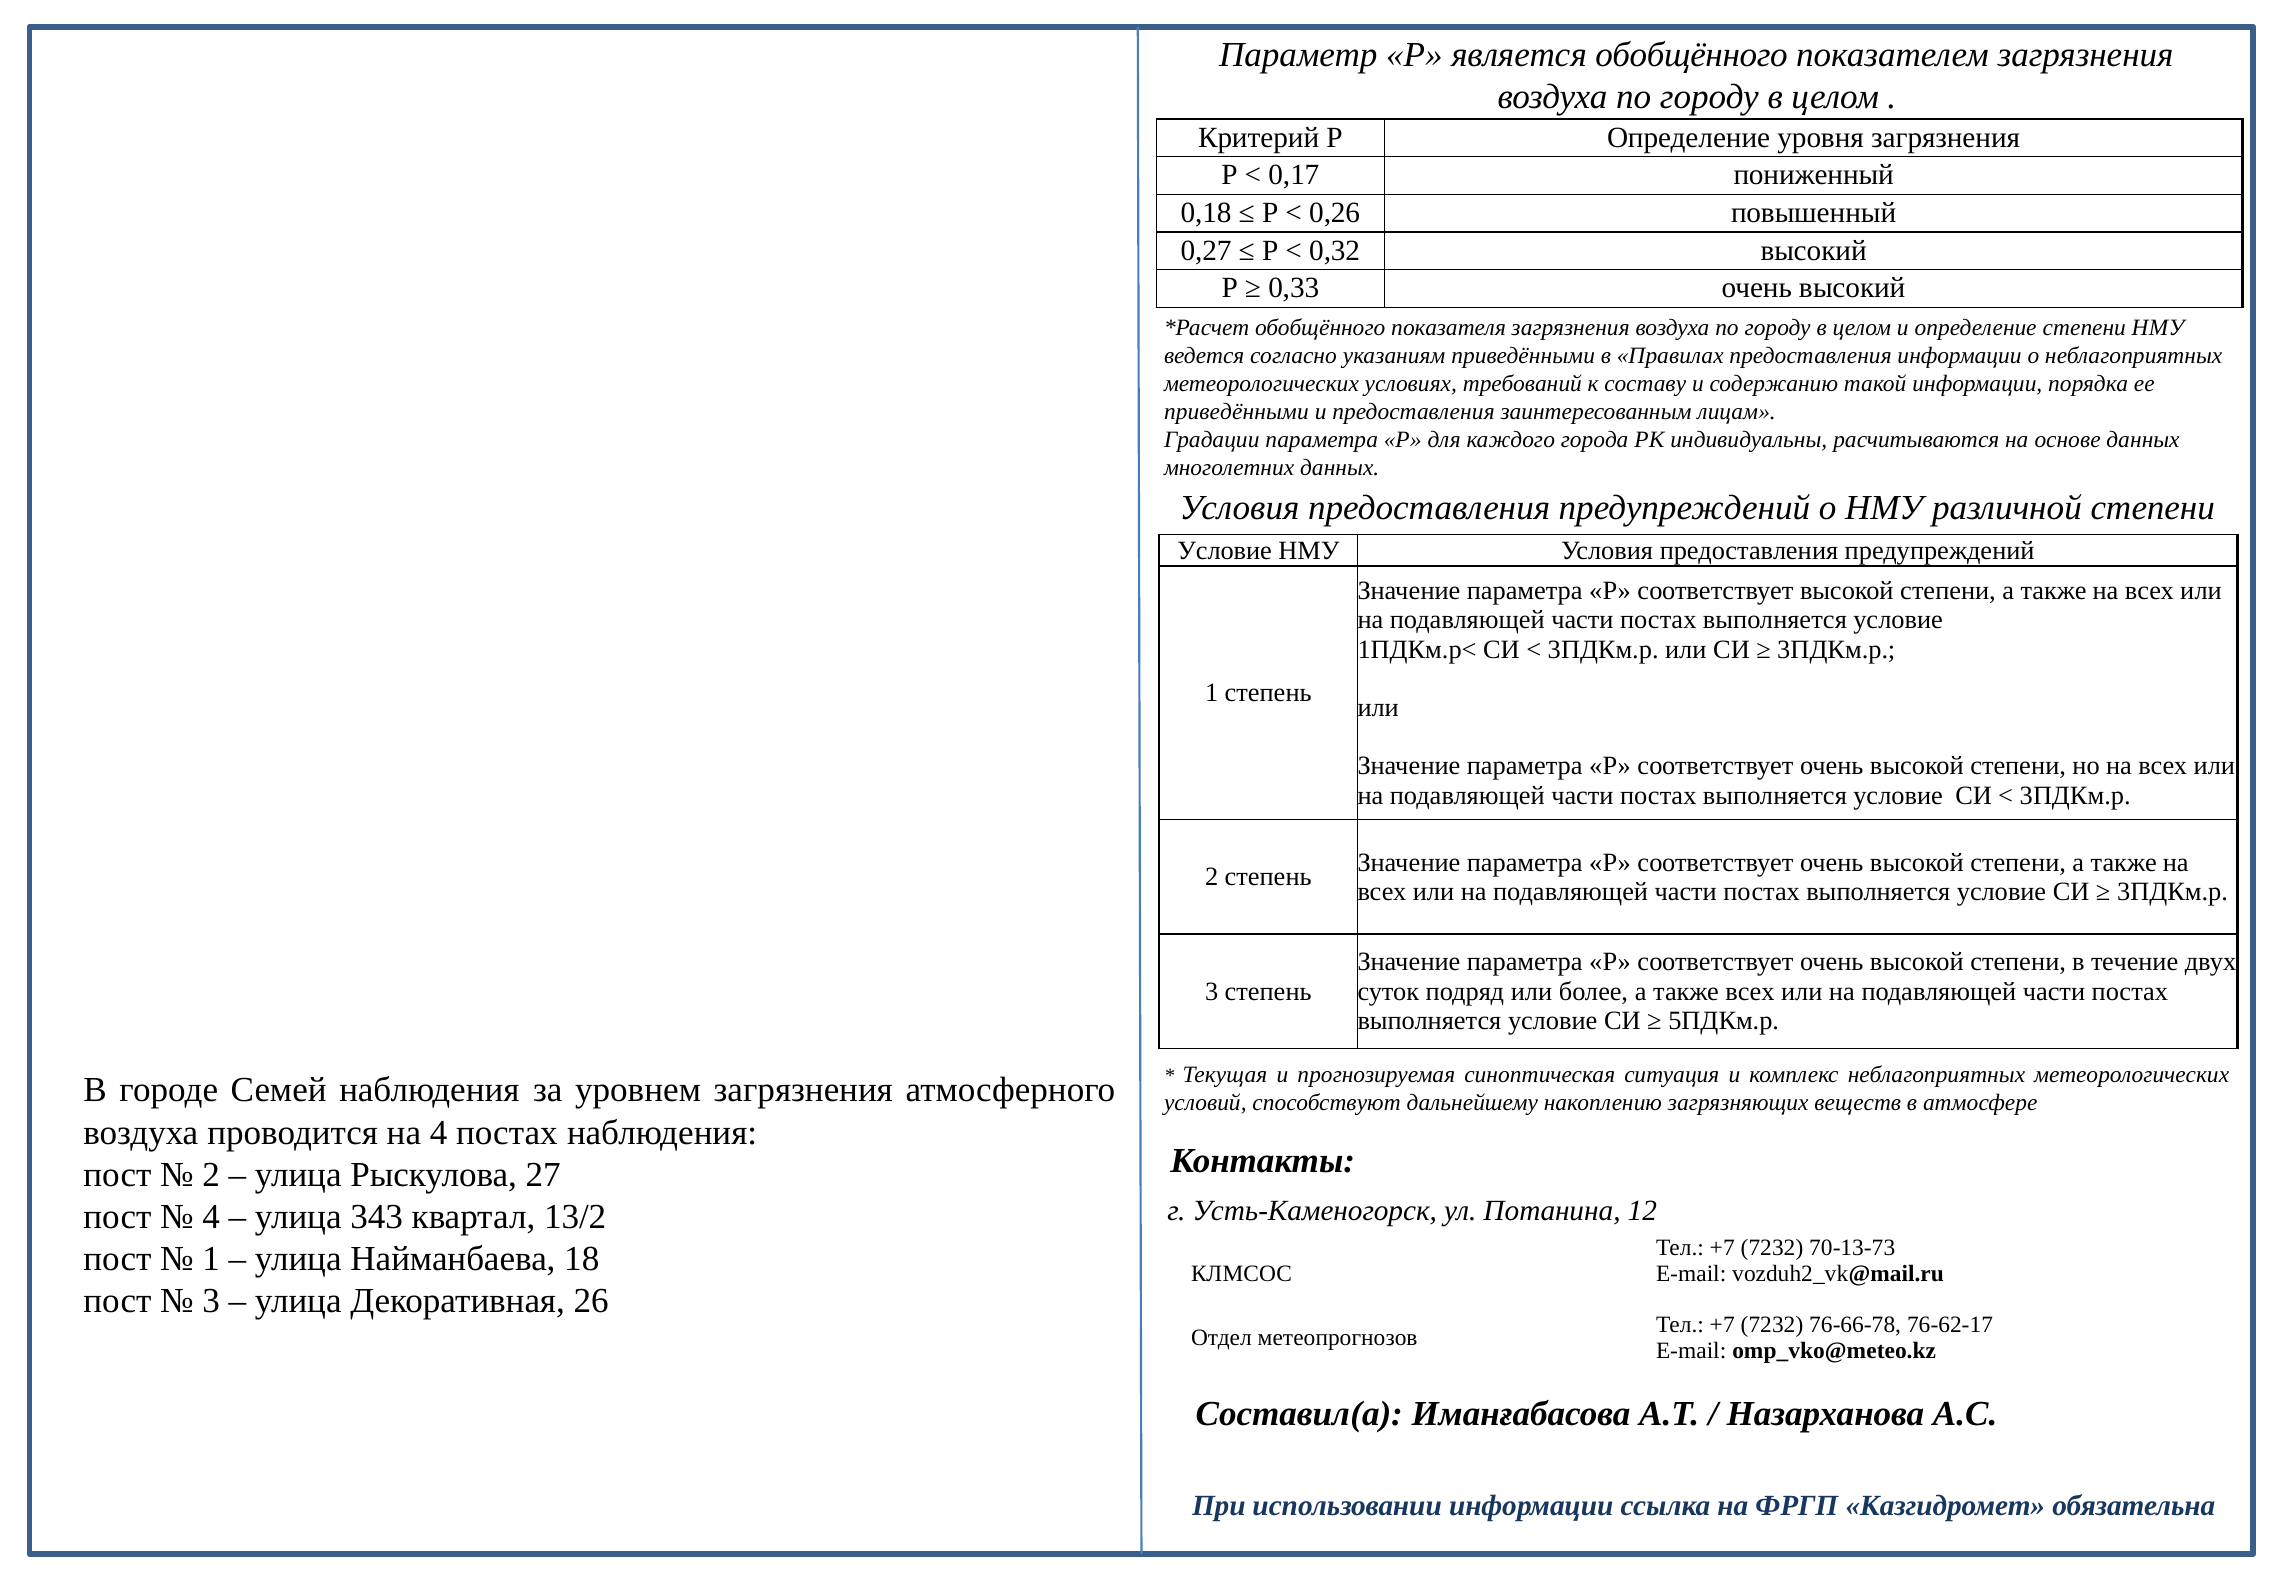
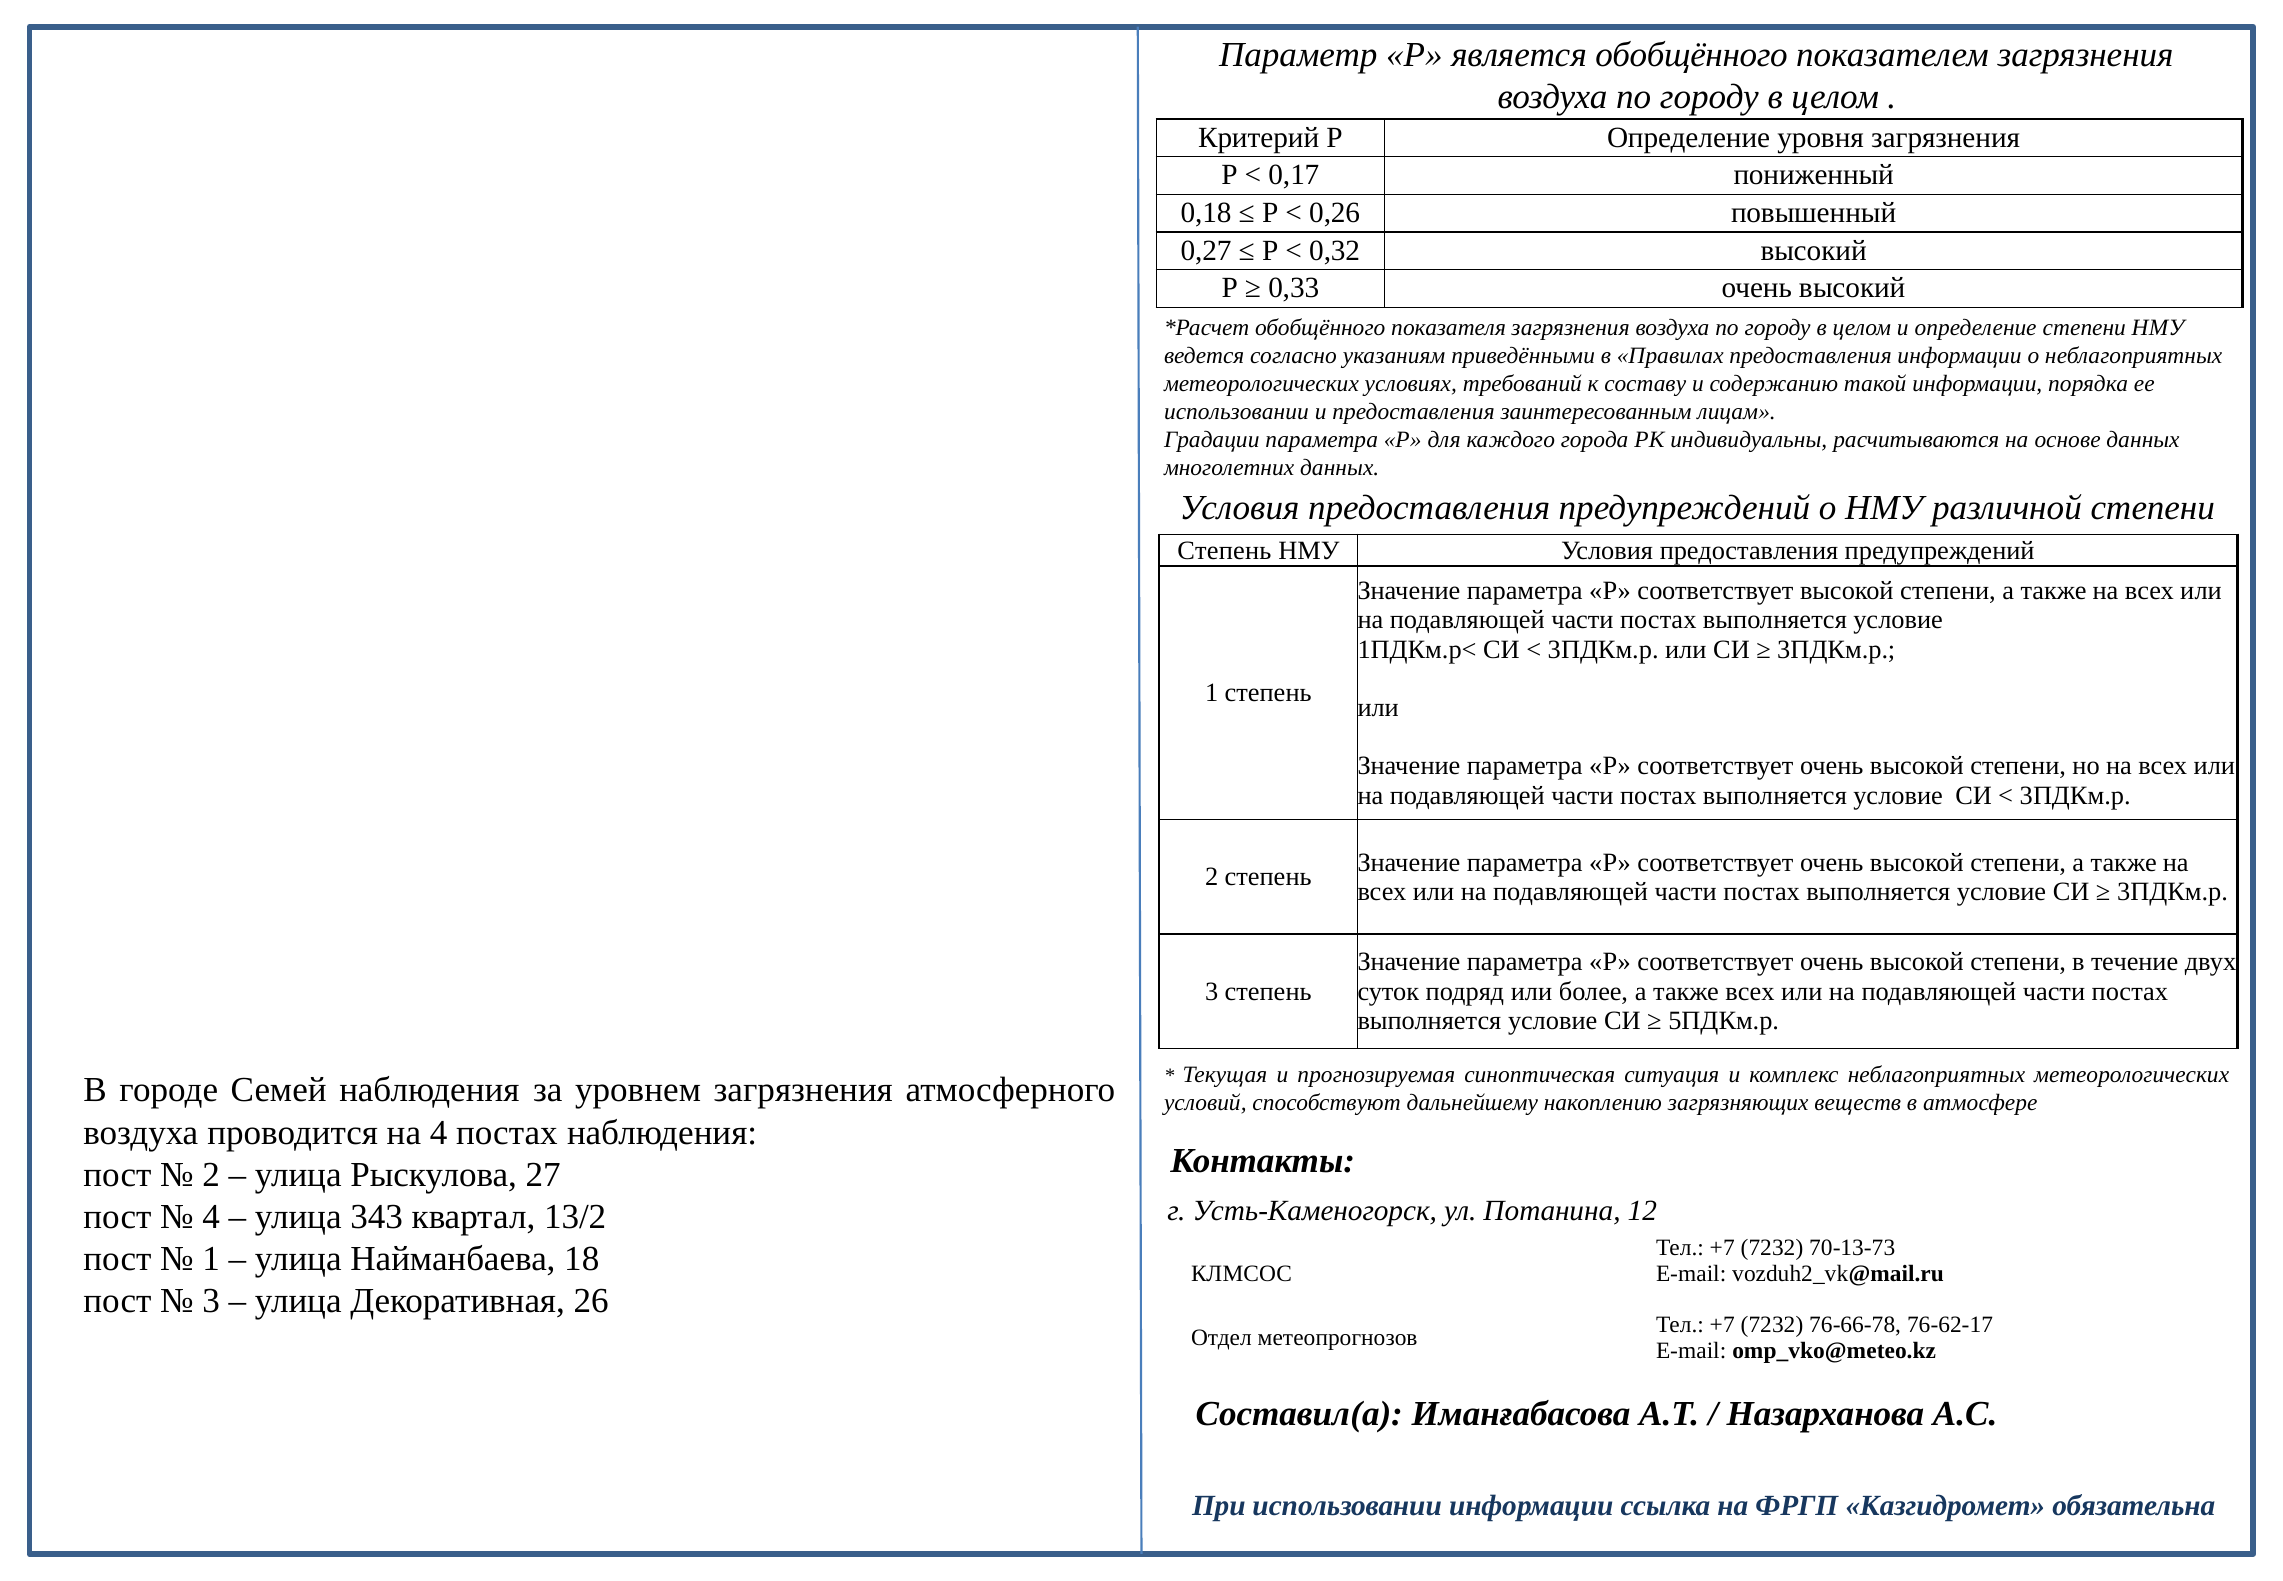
приведёнными at (1236, 412): приведёнными -> использовании
Условие at (1225, 550): Условие -> Степень
